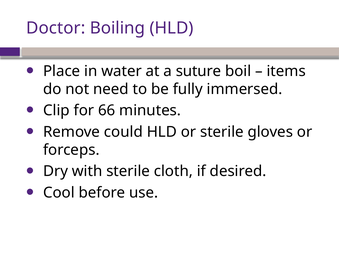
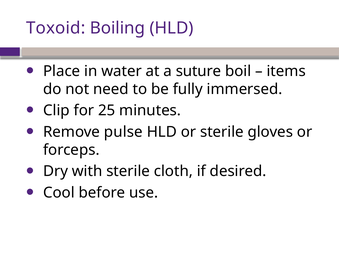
Doctor: Doctor -> Toxoid
66: 66 -> 25
could: could -> pulse
